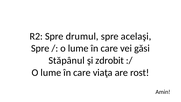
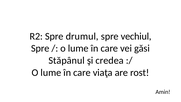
acelaşi: acelaşi -> vechiul
zdrobit: zdrobit -> credea
